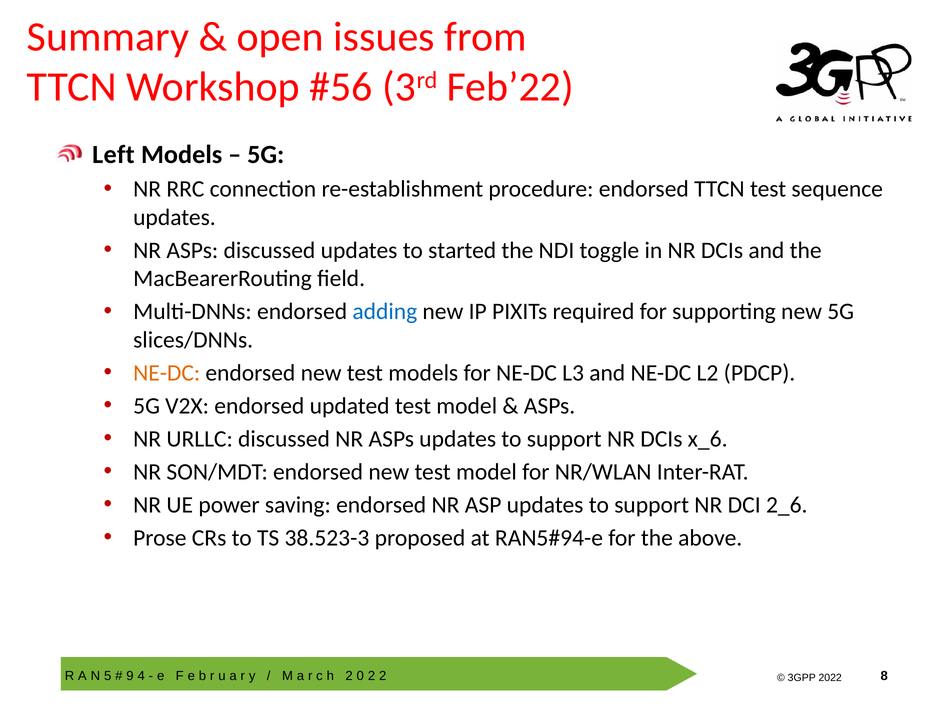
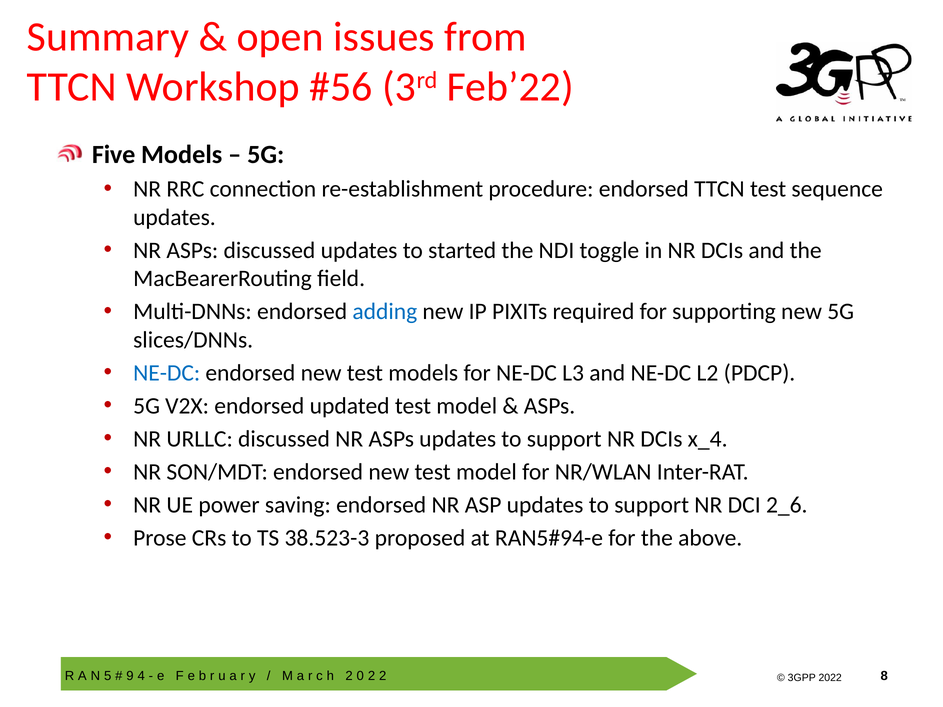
Left: Left -> Five
NE-DC at (167, 373) colour: orange -> blue
x_6: x_6 -> x_4
